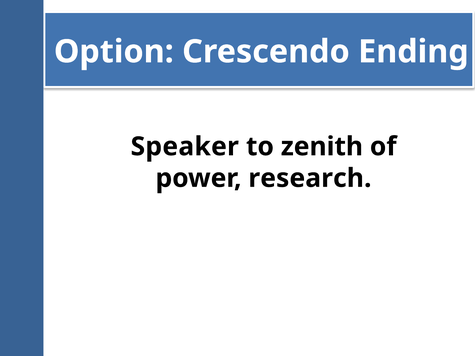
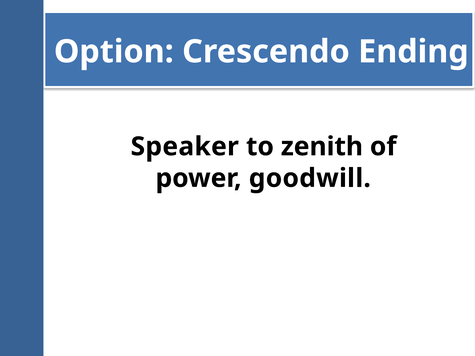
research: research -> goodwill
